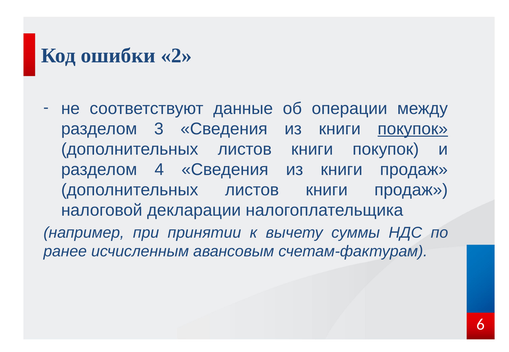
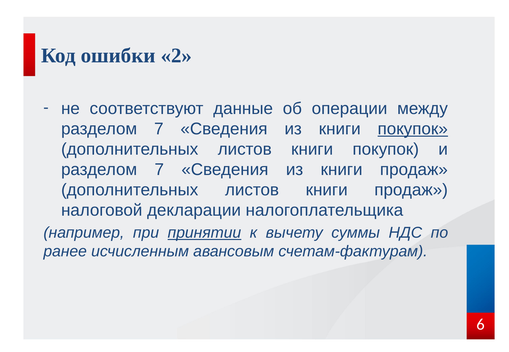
3 at (159, 129): 3 -> 7
4 at (159, 170): 4 -> 7
принятии underline: none -> present
